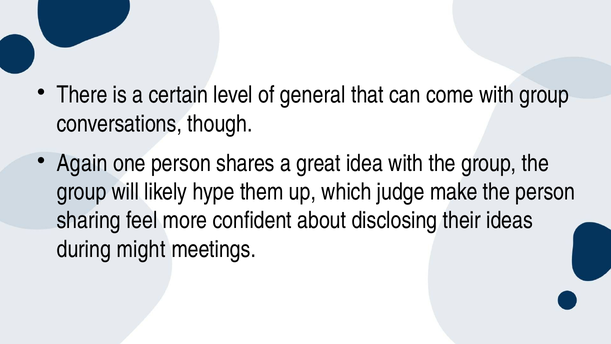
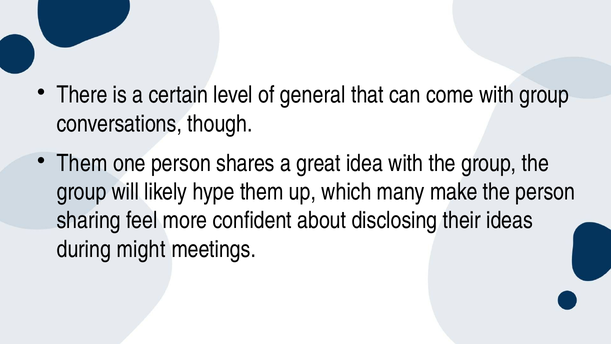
Again at (82, 163): Again -> Them
judge: judge -> many
